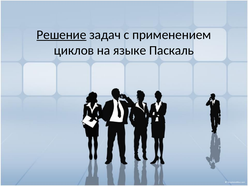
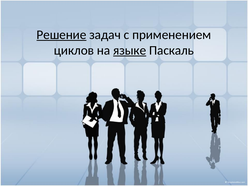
языке underline: none -> present
